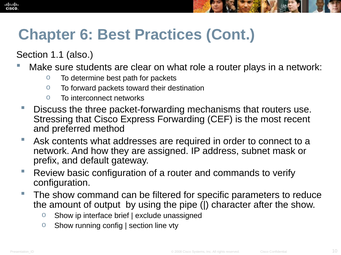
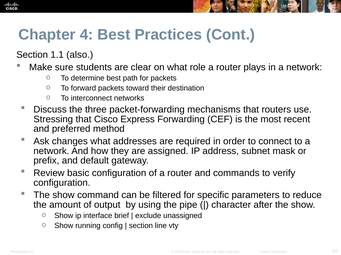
6: 6 -> 4
contents: contents -> changes
